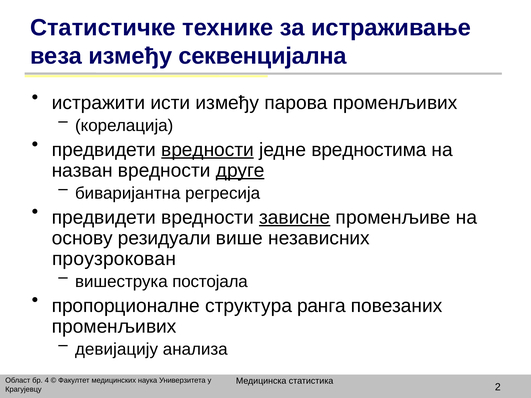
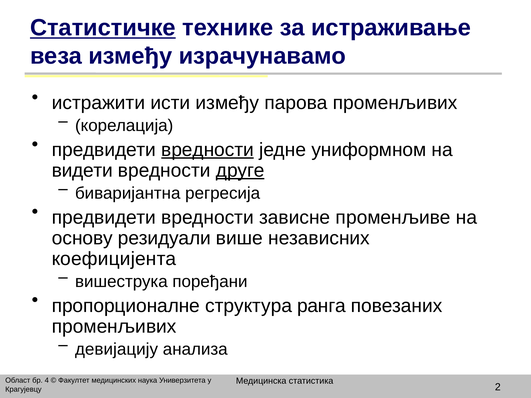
Статистичке underline: none -> present
секвенцијална: секвенцијална -> израчунавамо
вредностима: вредностима -> униформном
назван: назван -> видети
зависне underline: present -> none
проузрокован: проузрокован -> коефицијента
постојала: постојала -> поређани
